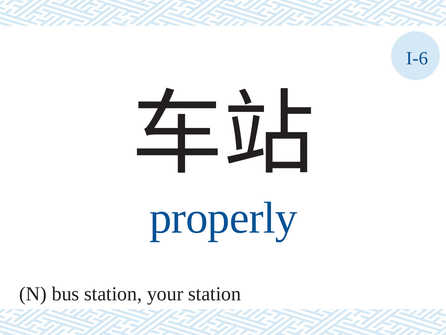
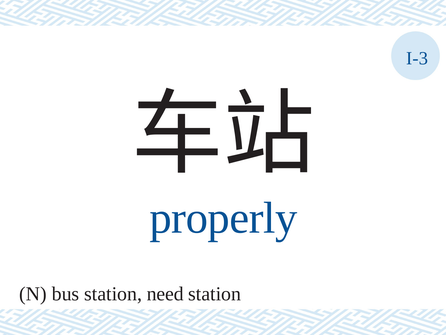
I-6: I-6 -> I-3
your: your -> need
